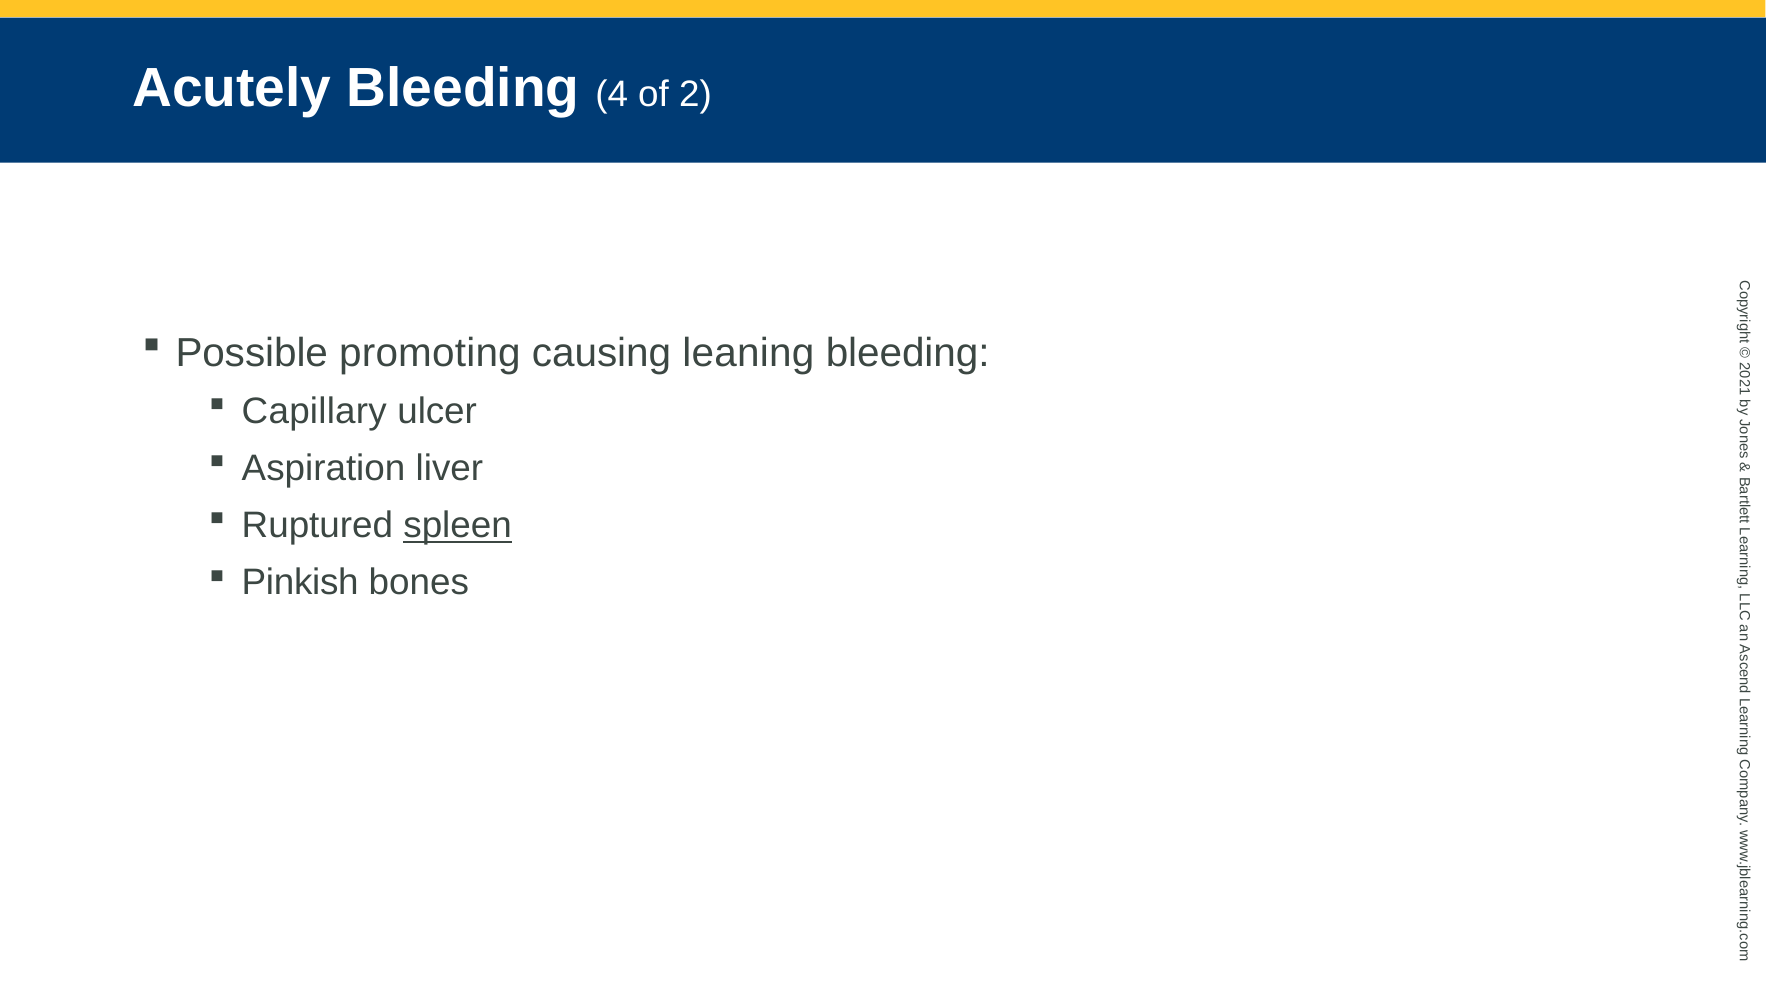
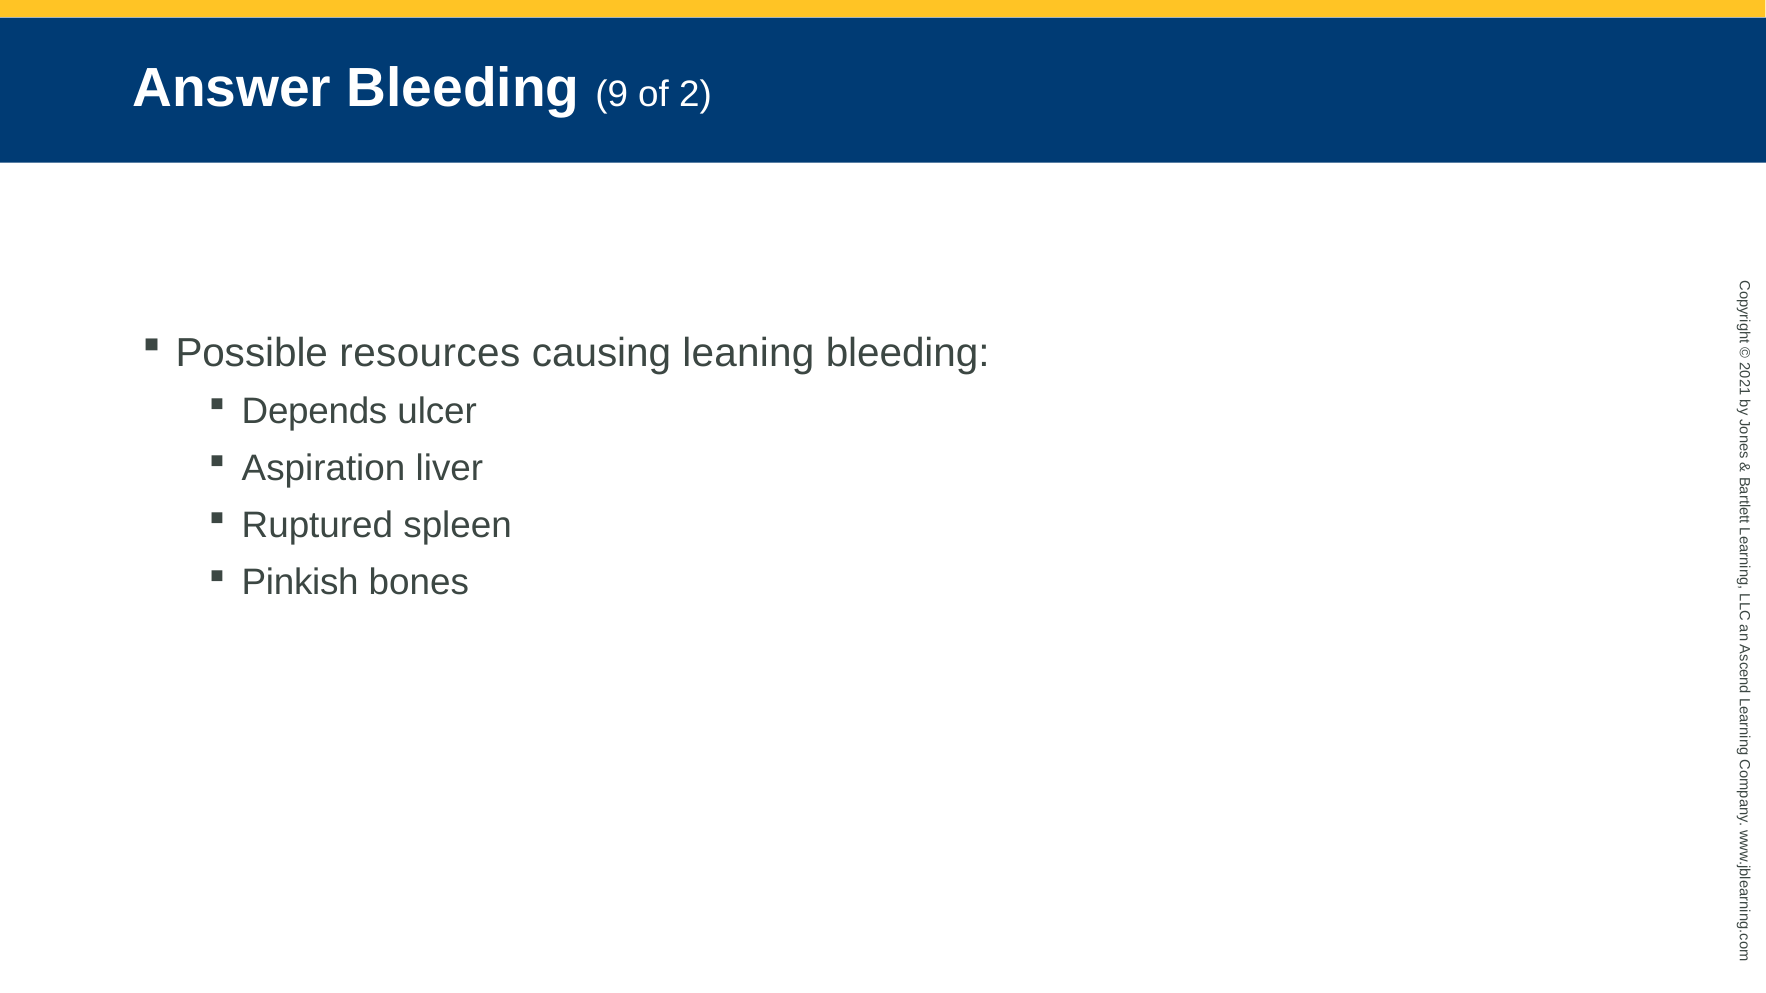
Acutely: Acutely -> Answer
4: 4 -> 9
promoting: promoting -> resources
Capillary: Capillary -> Depends
spleen underline: present -> none
